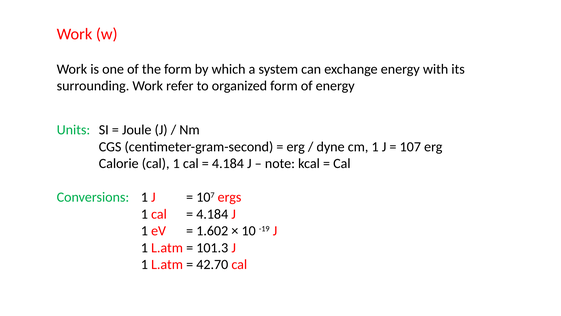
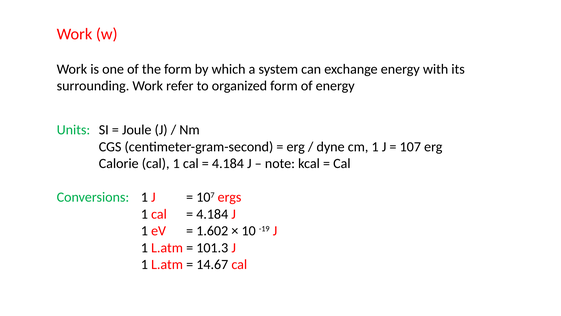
42.70: 42.70 -> 14.67
